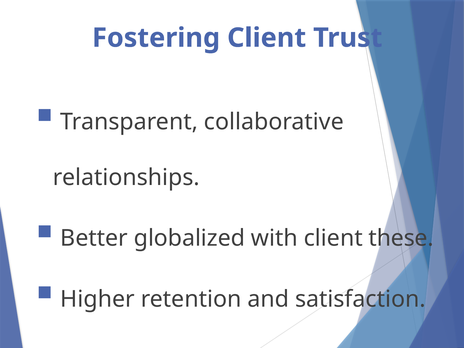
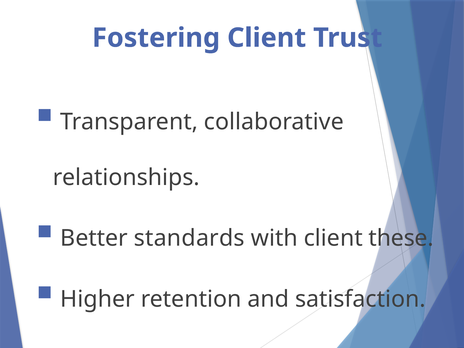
globalized: globalized -> standards
